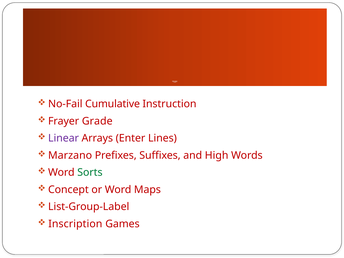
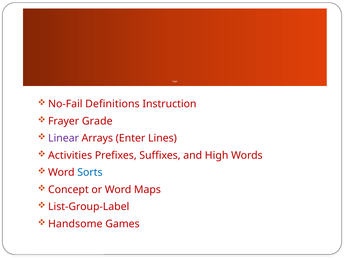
Cumulative: Cumulative -> Definitions
Marzano: Marzano -> Activities
Sorts colour: green -> blue
Inscription: Inscription -> Handsome
